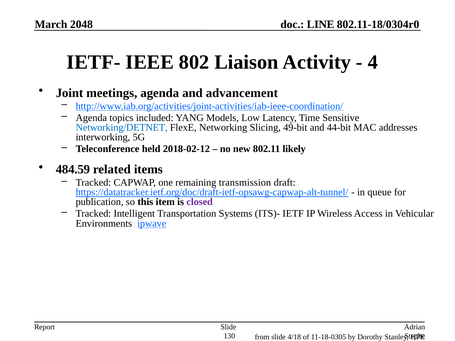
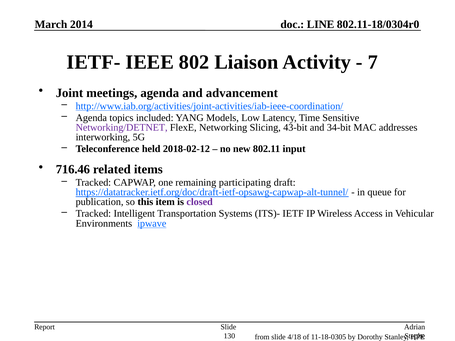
2048: 2048 -> 2014
4: 4 -> 7
Networking/DETNET colour: blue -> purple
49-bit: 49-bit -> 43-bit
44-bit: 44-bit -> 34-bit
likely: likely -> input
484.59: 484.59 -> 716.46
transmission: transmission -> participating
